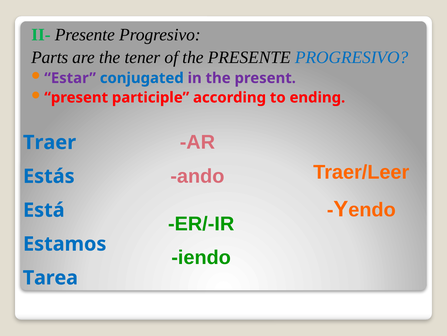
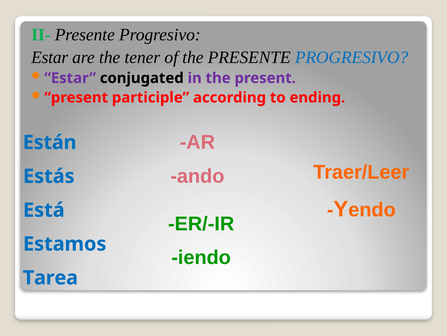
Parts at (50, 57): Parts -> Estar
conjugated colour: blue -> black
Traer: Traer -> Están
